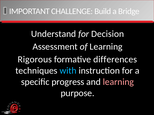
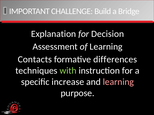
Understand: Understand -> Explanation
Rigorous: Rigorous -> Contacts
with colour: light blue -> light green
progress: progress -> increase
